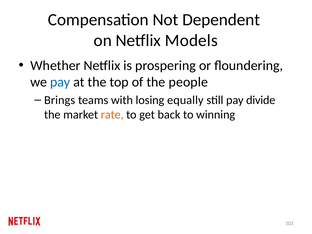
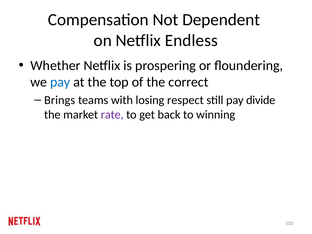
Models: Models -> Endless
people: people -> correct
equally: equally -> respect
rate colour: orange -> purple
